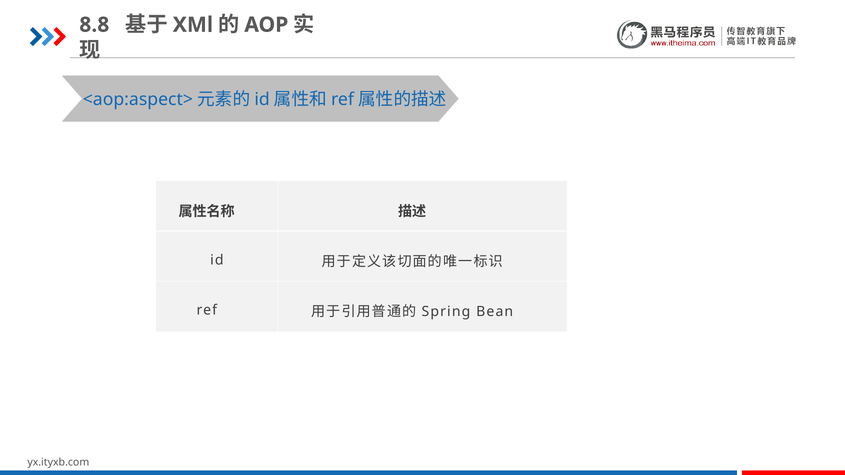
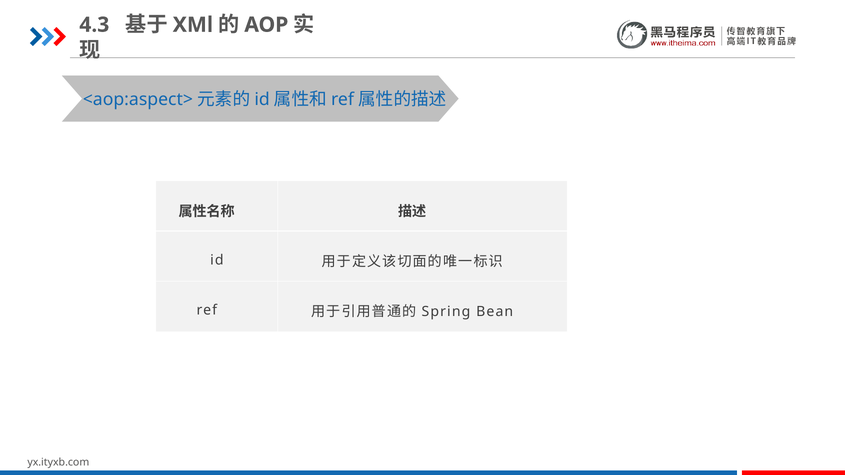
8.8: 8.8 -> 4.3
